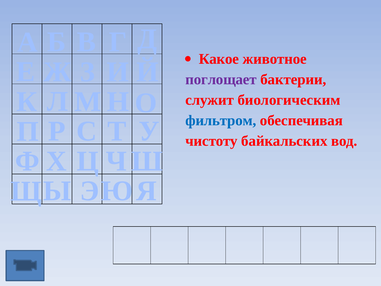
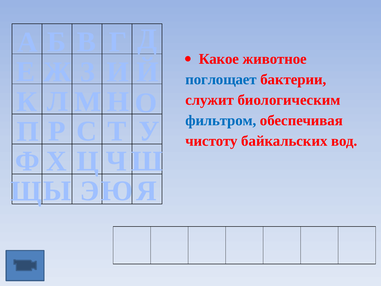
поглощает colour: purple -> blue
